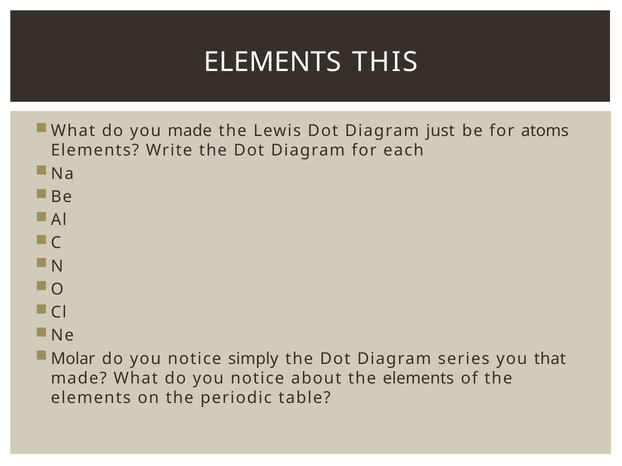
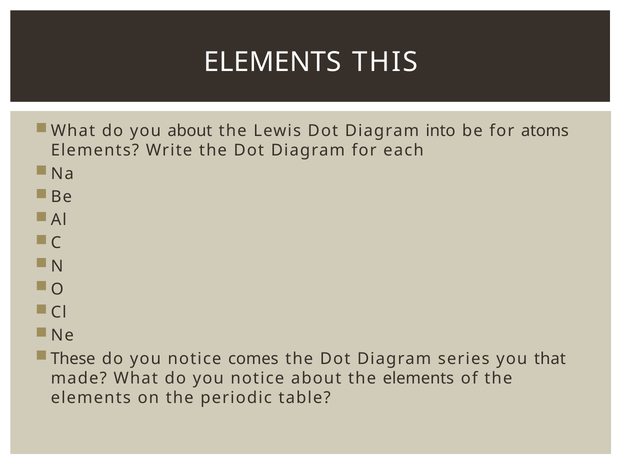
you made: made -> about
just: just -> into
Molar: Molar -> These
simply: simply -> comes
